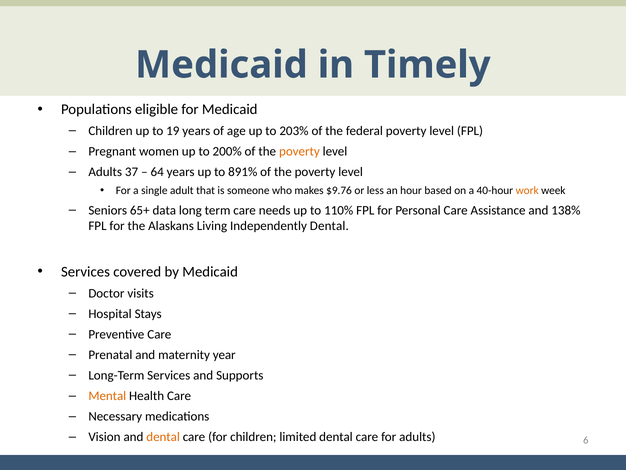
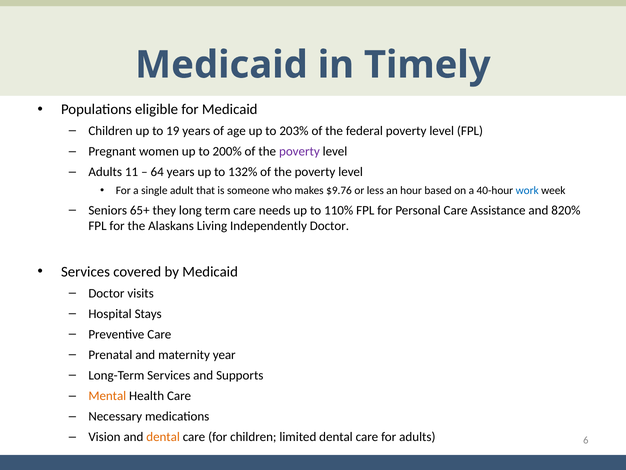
poverty at (299, 151) colour: orange -> purple
37: 37 -> 11
891%: 891% -> 132%
work colour: orange -> blue
data: data -> they
138%: 138% -> 820%
Independently Dental: Dental -> Doctor
